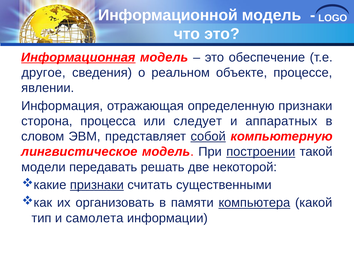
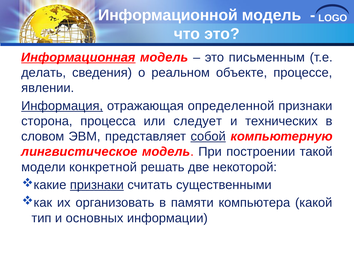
обеспечение: обеспечение -> письменным
другое: другое -> делать
Информация underline: none -> present
определенную: определенную -> определенной
аппаратных: аппаратных -> технических
построении underline: present -> none
передавать: передавать -> конкретной
компьютера underline: present -> none
самолета: самолета -> основных
